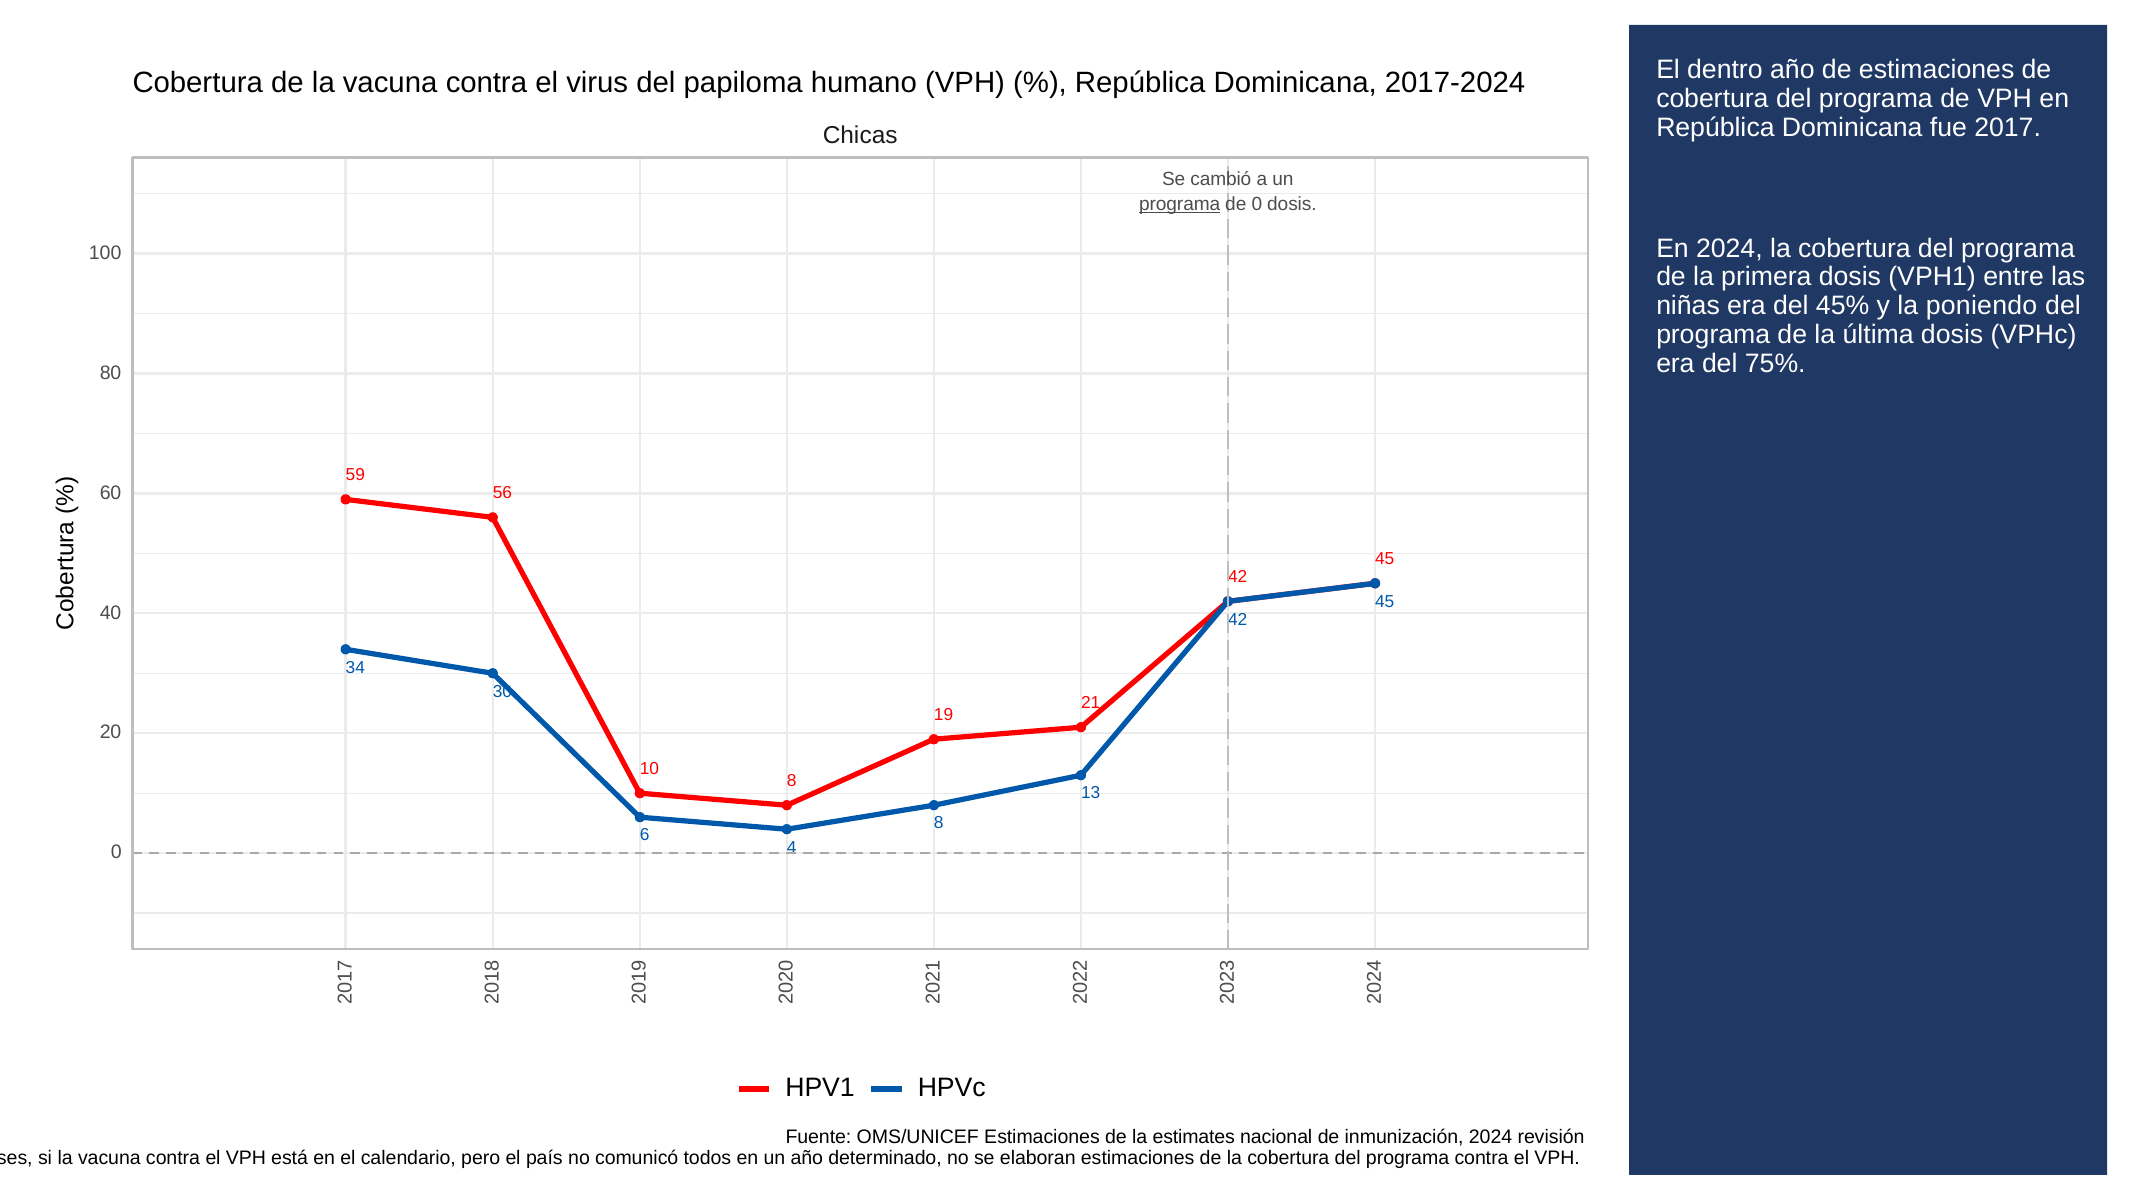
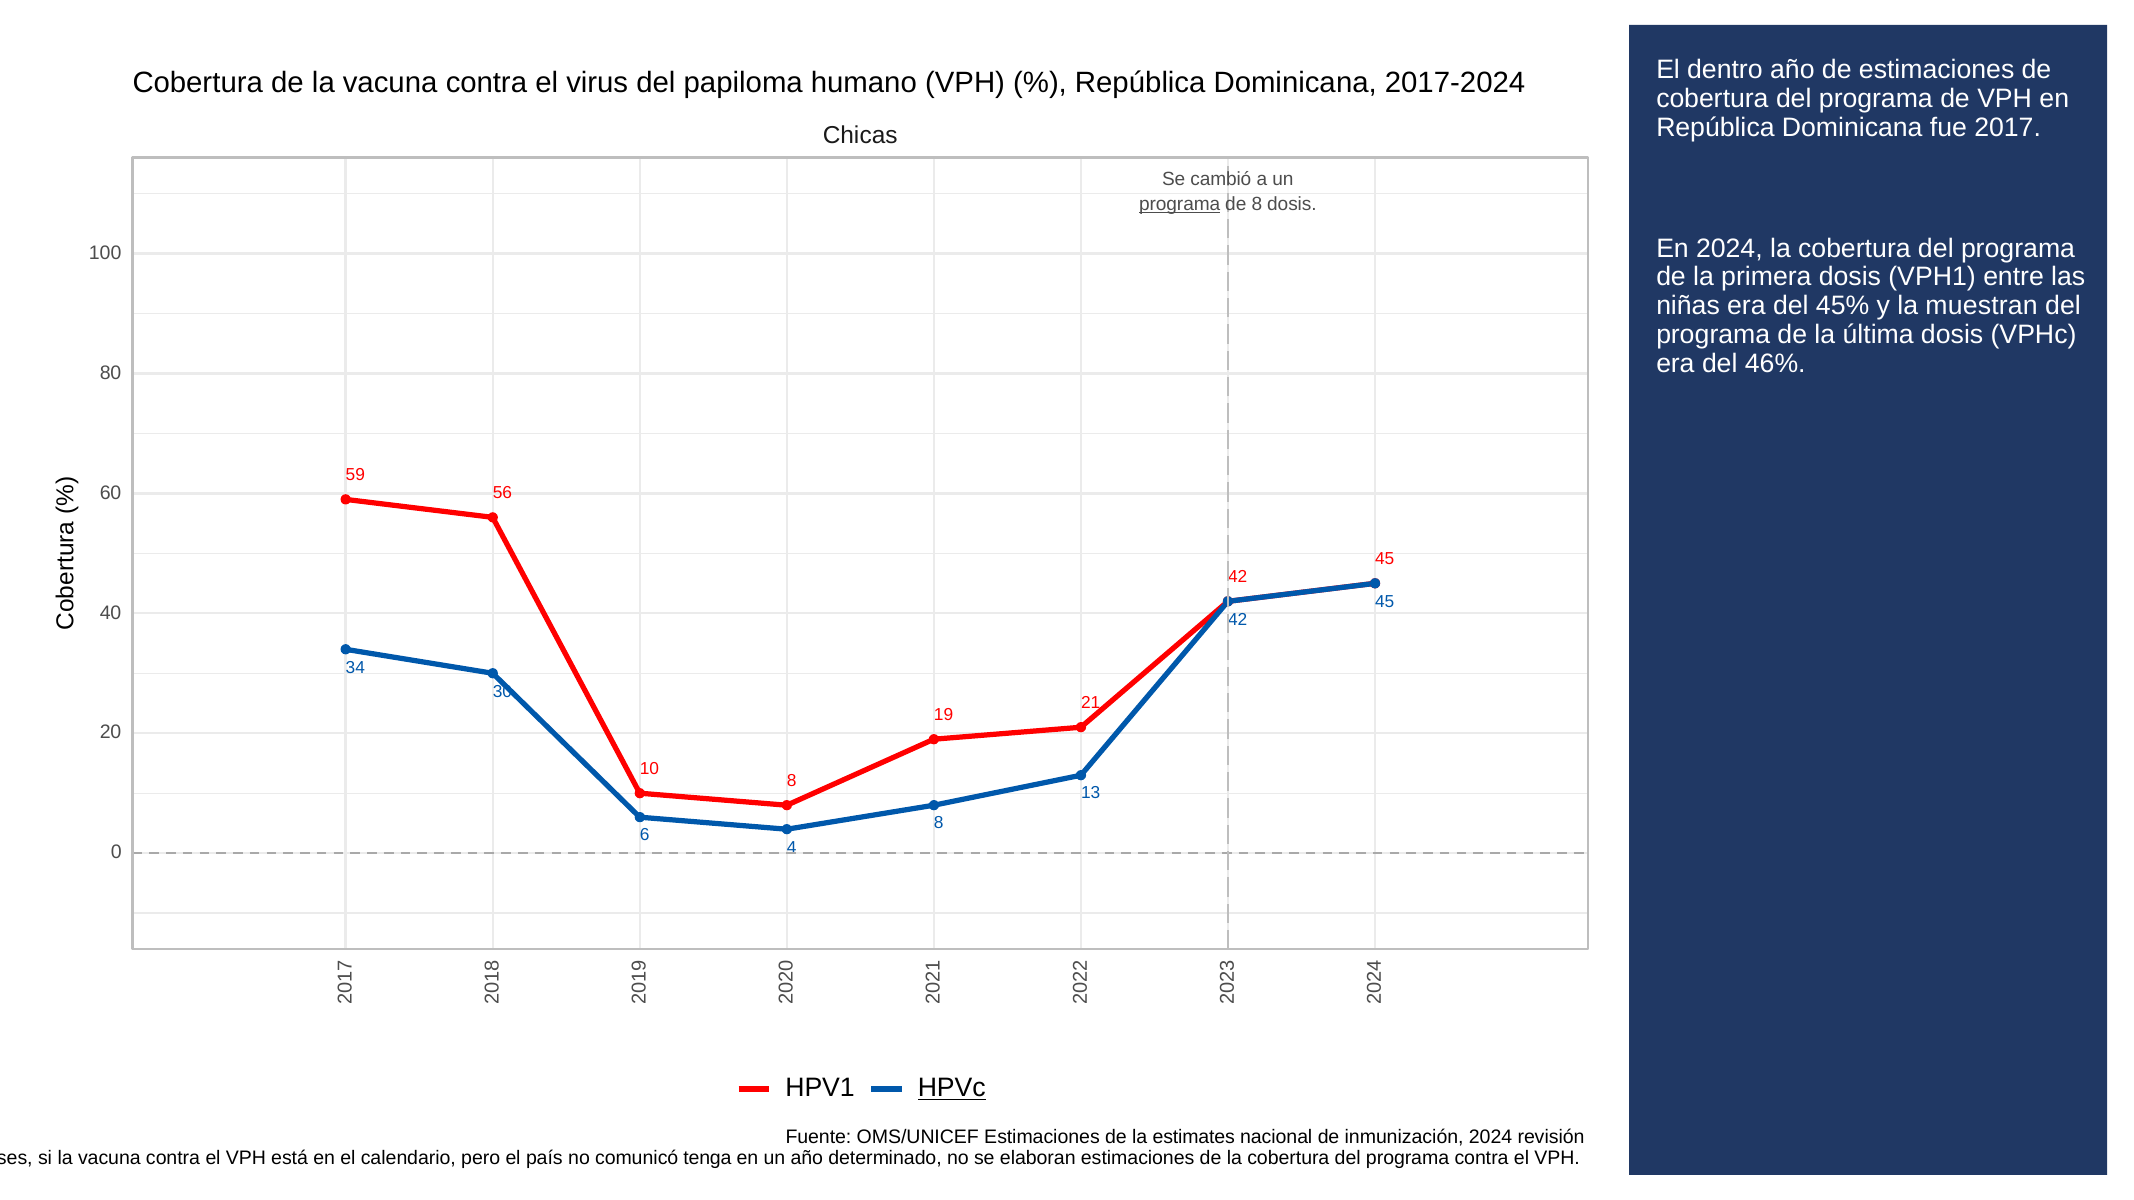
de 0: 0 -> 8
poniendo: poniendo -> muestran
75%: 75% -> 46%
HPVc underline: none -> present
todos: todos -> tenga
